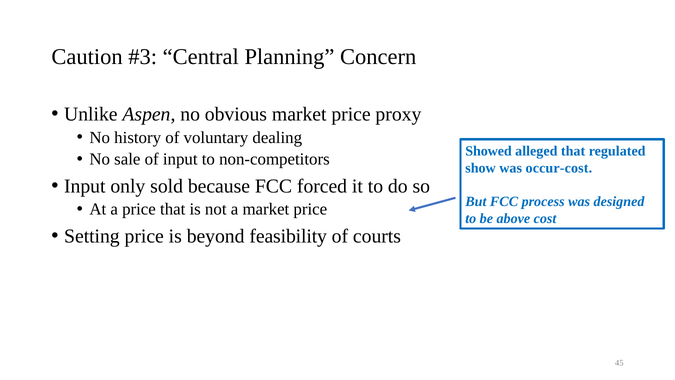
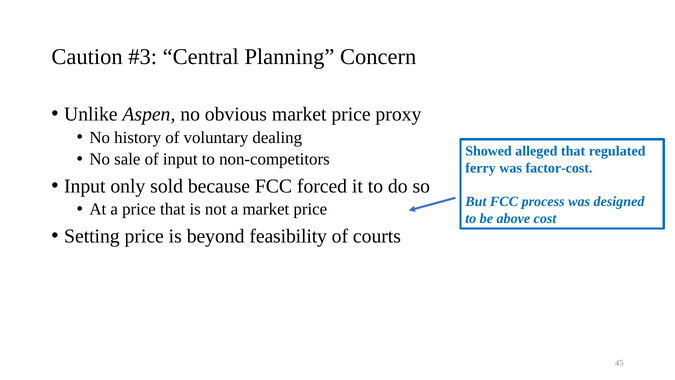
show: show -> ferry
occur-cost: occur-cost -> factor-cost
